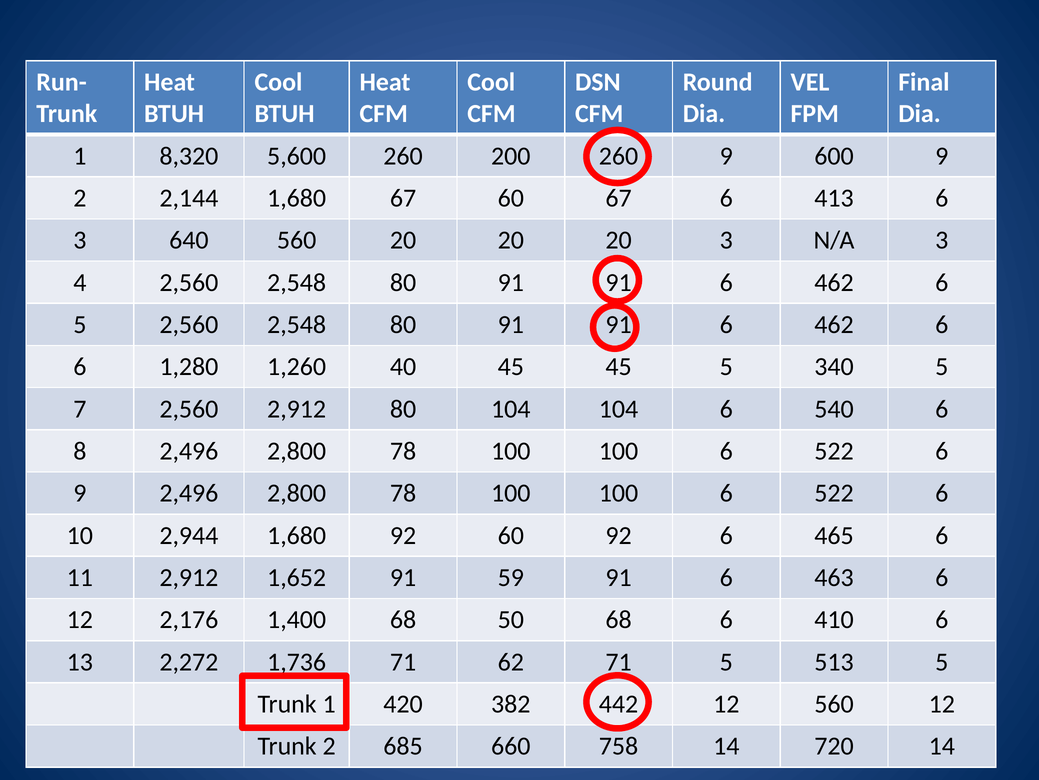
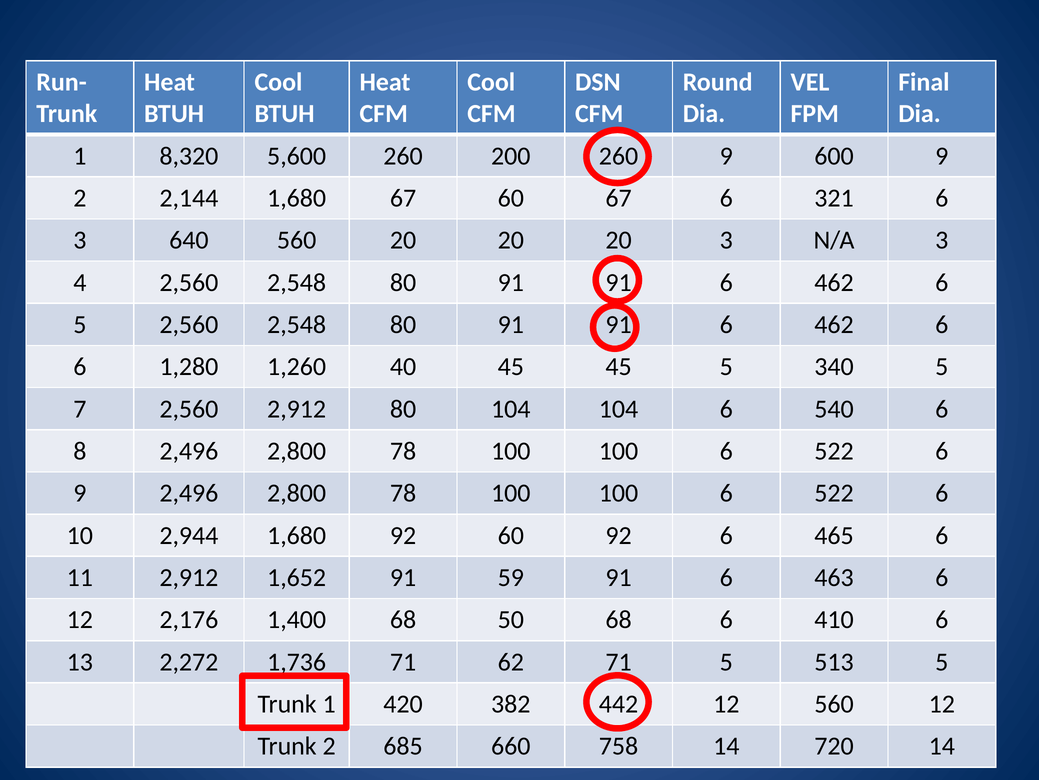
413: 413 -> 321
